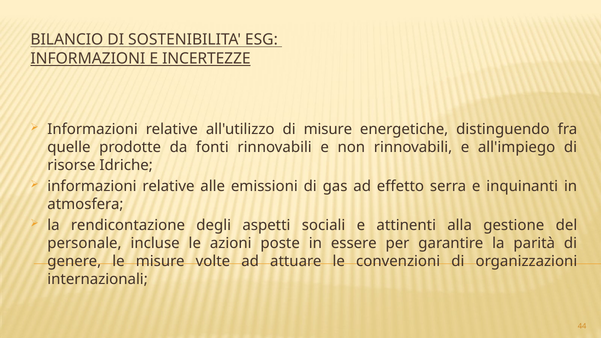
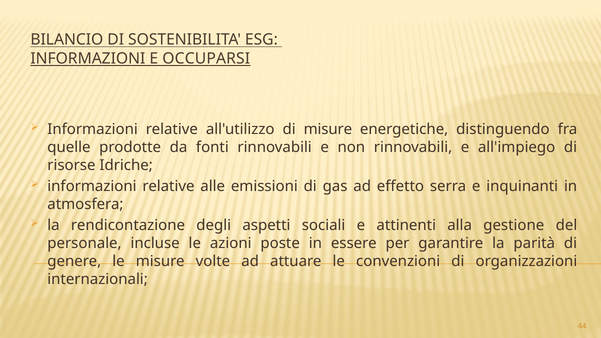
INCERTEZZE: INCERTEZZE -> OCCUPARSI
